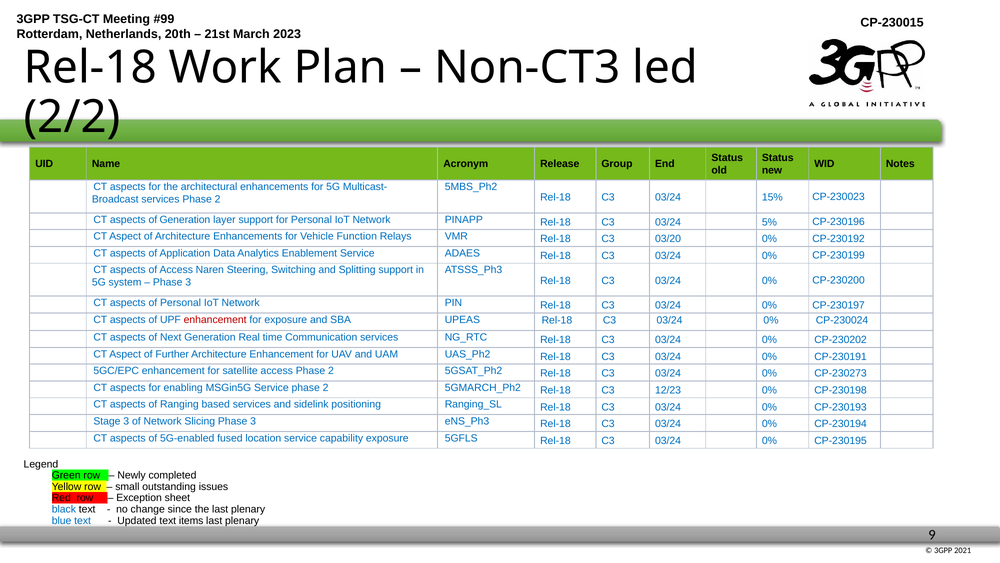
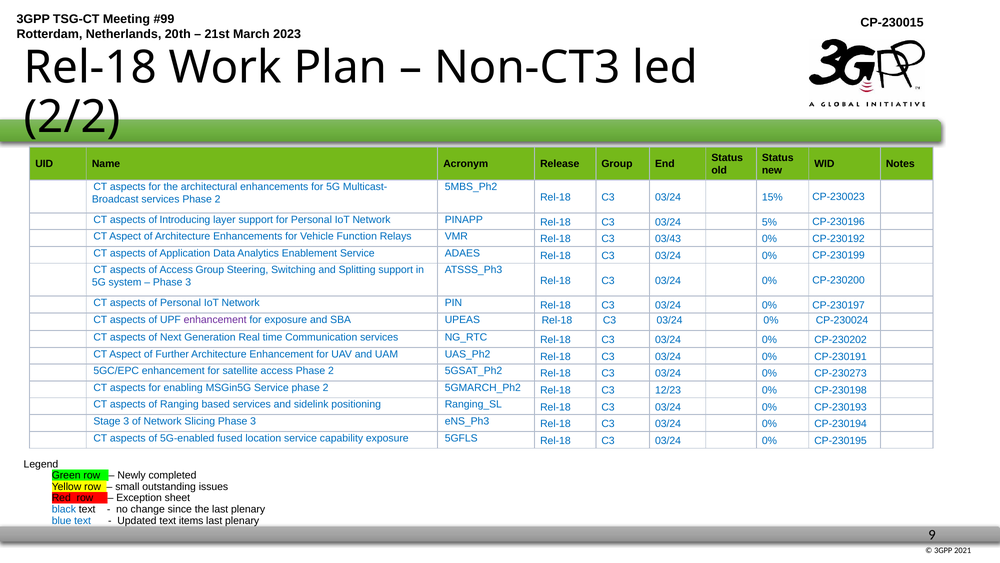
of Generation: Generation -> Introducing
03/20: 03/20 -> 03/43
Access Naren: Naren -> Group
enhancement at (215, 319) colour: red -> purple
